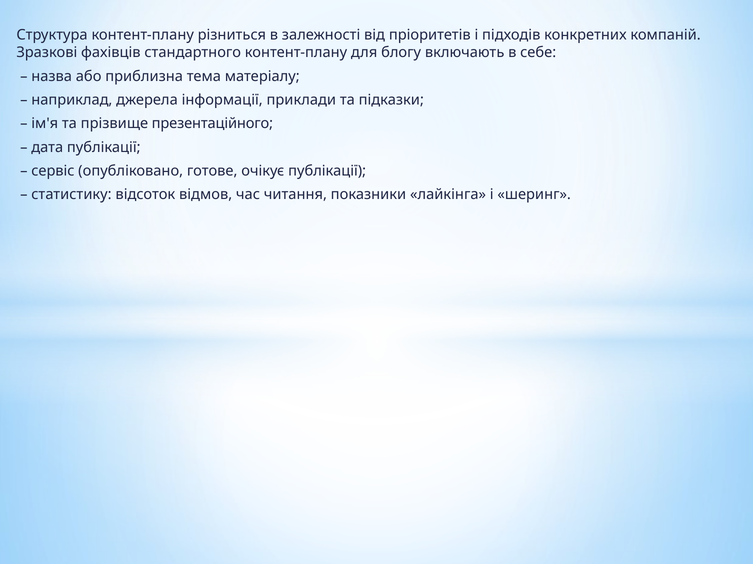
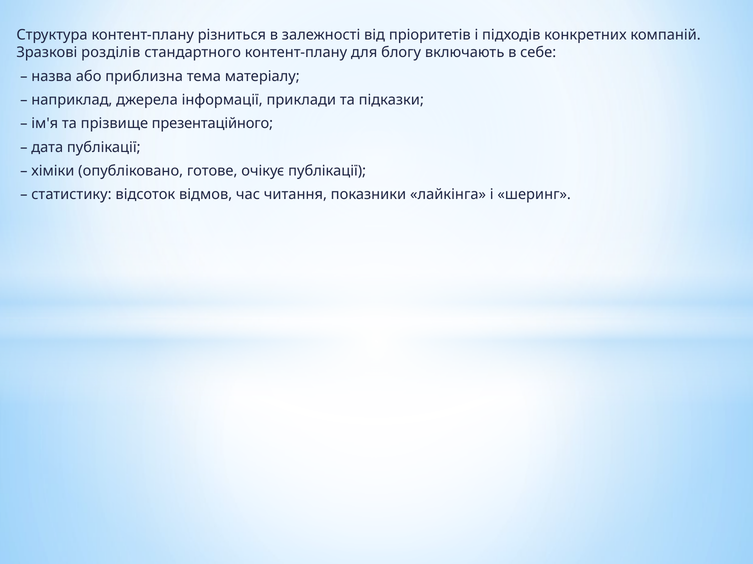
фахівців: фахівців -> розділів
сервіс: сервіс -> хіміки
